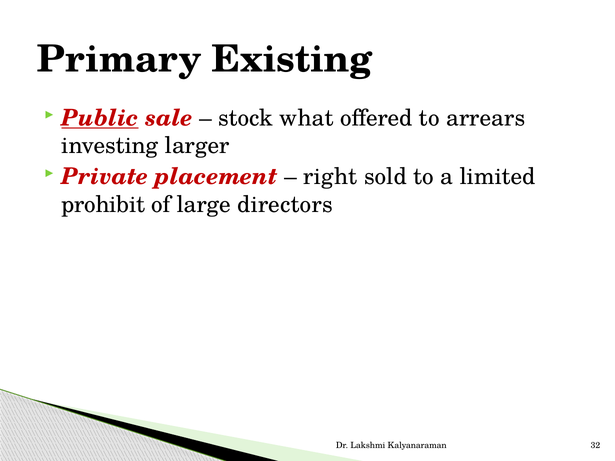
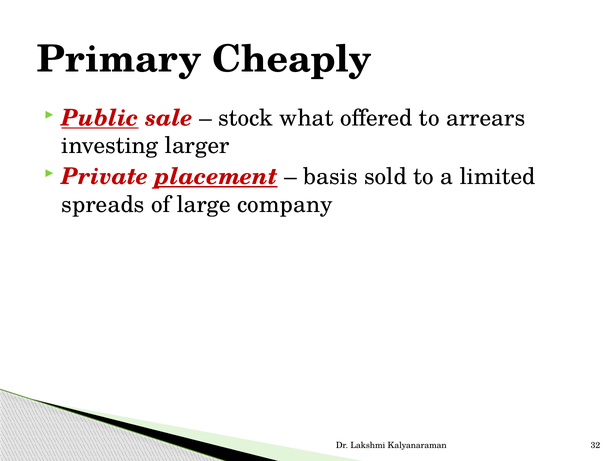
Existing: Existing -> Cheaply
placement underline: none -> present
right: right -> basis
prohibit: prohibit -> spreads
directors: directors -> company
